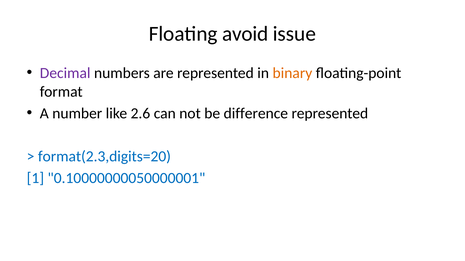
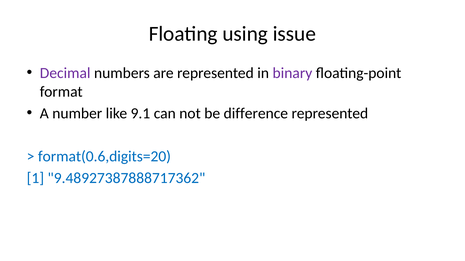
avoid: avoid -> using
binary colour: orange -> purple
2.6: 2.6 -> 9.1
format(2.3,digits=20: format(2.3,digits=20 -> format(0.6,digits=20
0.10000000050000001: 0.10000000050000001 -> 9.48927387888717362
